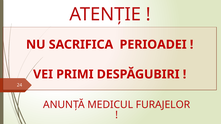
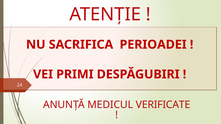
FURAJELOR: FURAJELOR -> VERIFICATE
